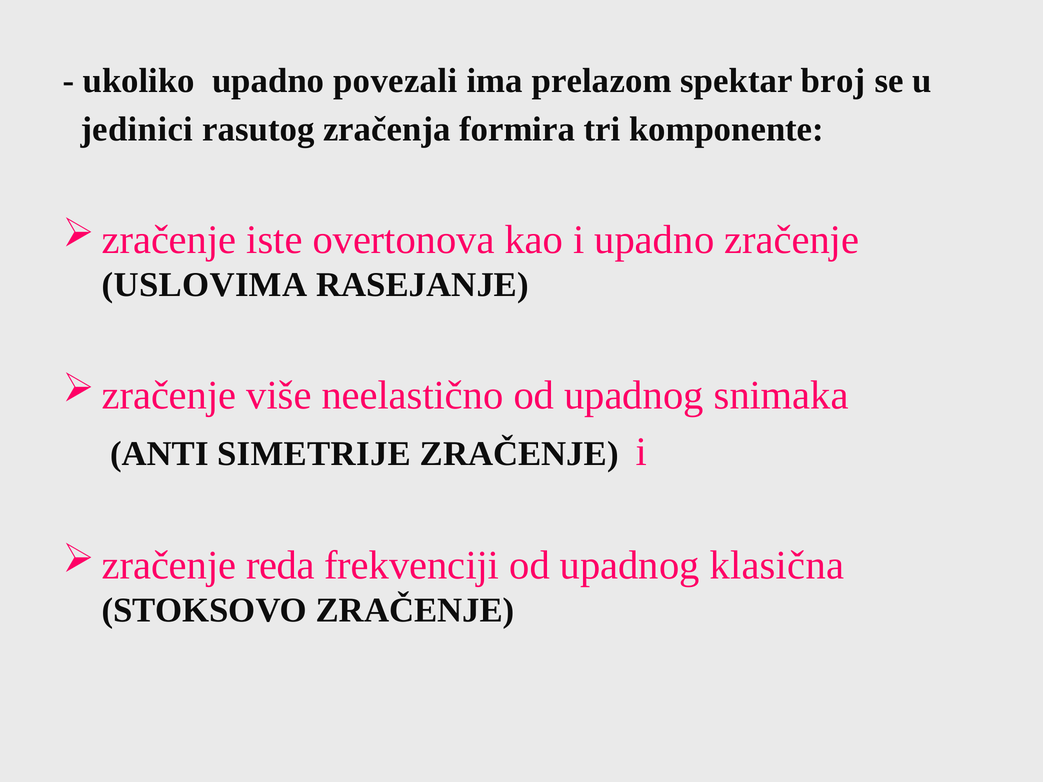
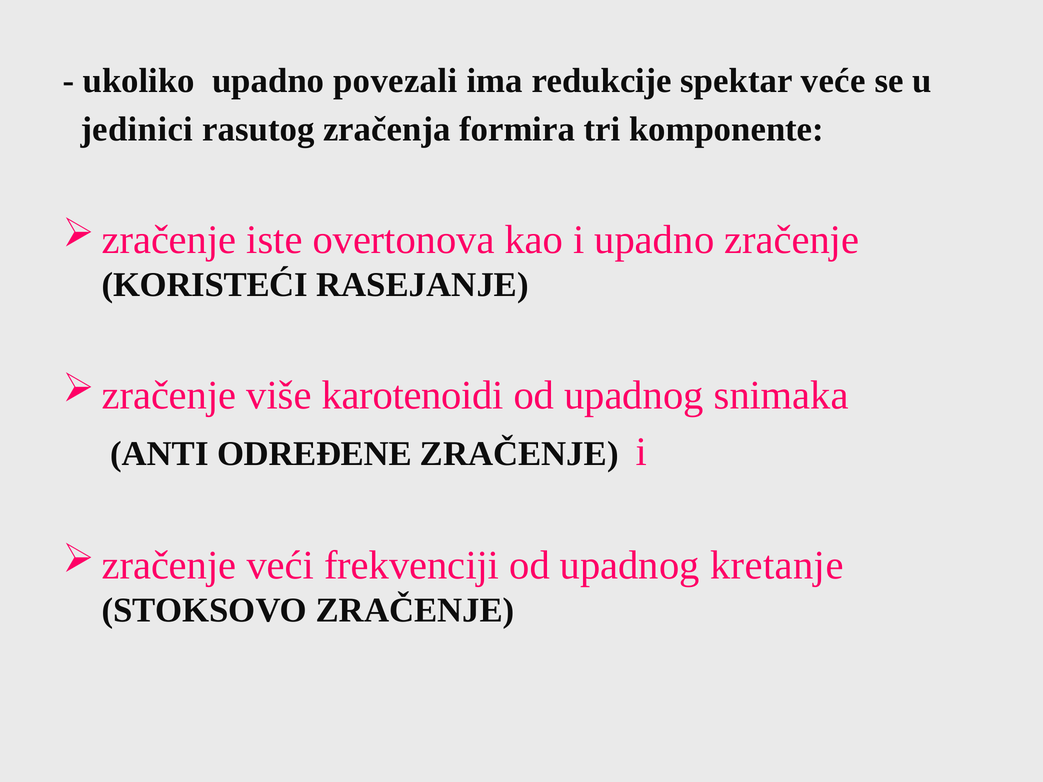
prelazom: prelazom -> redukcije
broj: broj -> veće
USLOVIMA: USLOVIMA -> KORISTEĆI
neelastično: neelastično -> karotenoidi
SIMETRIJE: SIMETRIJE -> ODREĐENE
reda: reda -> veći
klasična: klasična -> kretanje
